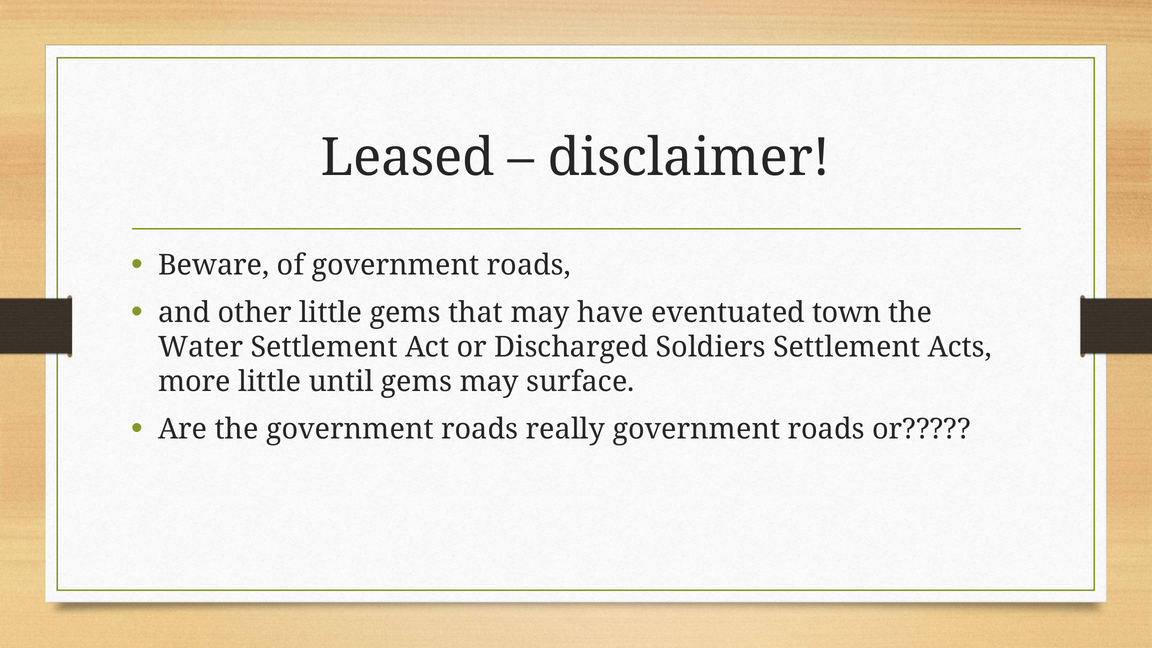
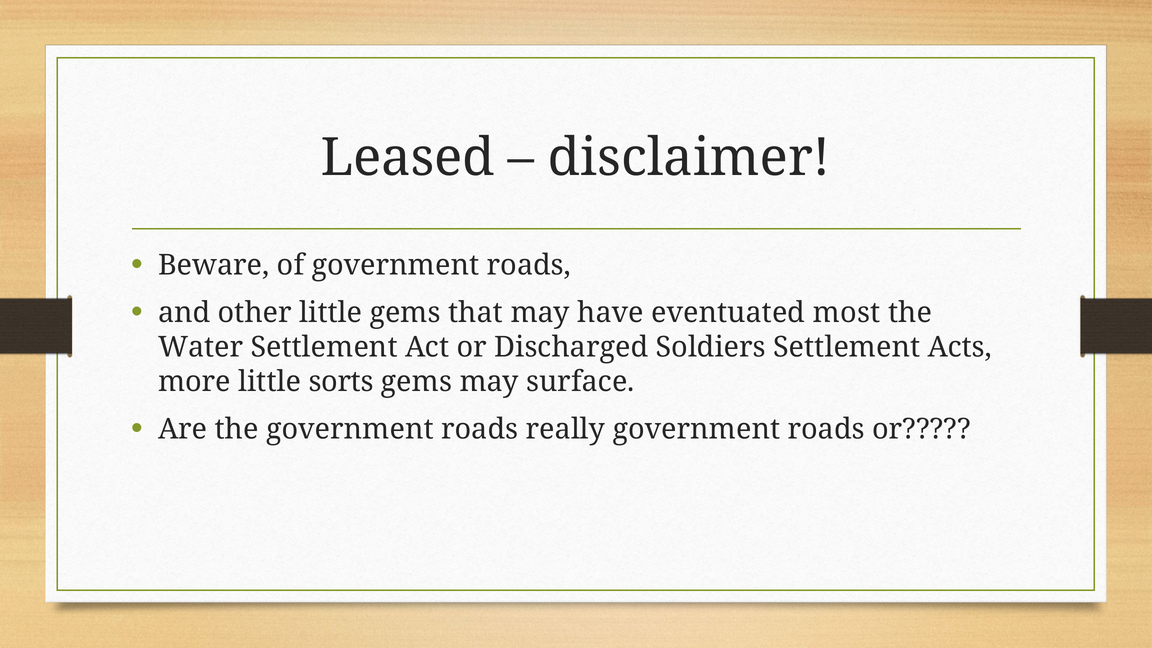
town: town -> most
until: until -> sorts
